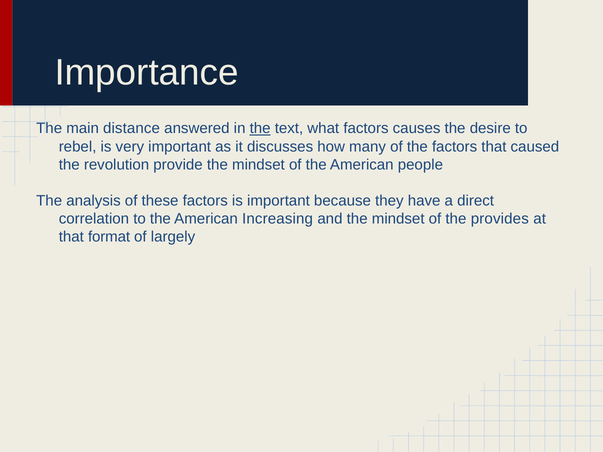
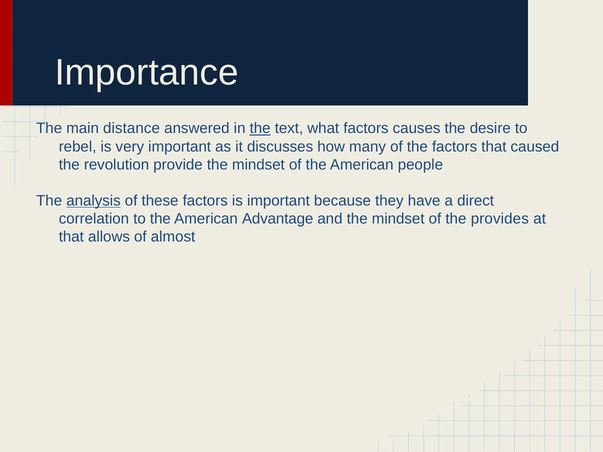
analysis underline: none -> present
Increasing: Increasing -> Advantage
format: format -> allows
largely: largely -> almost
